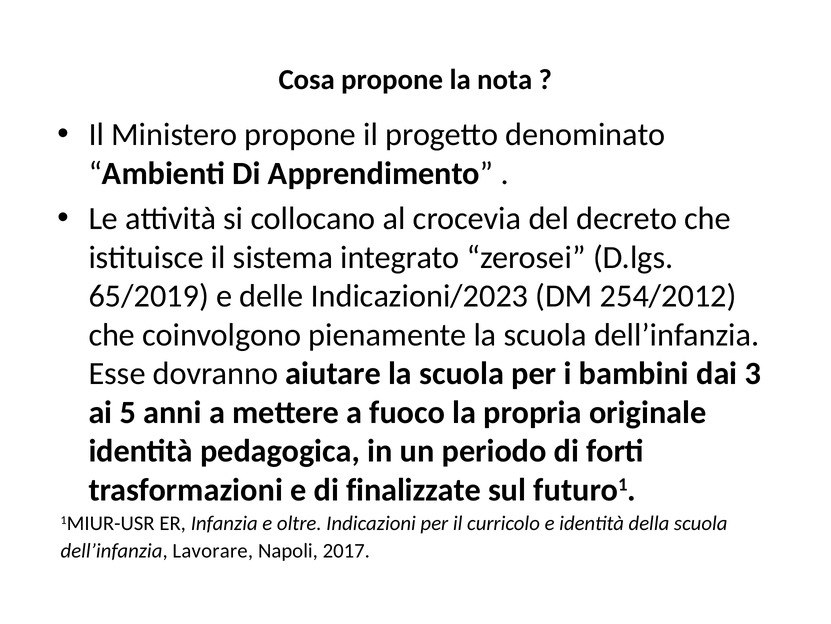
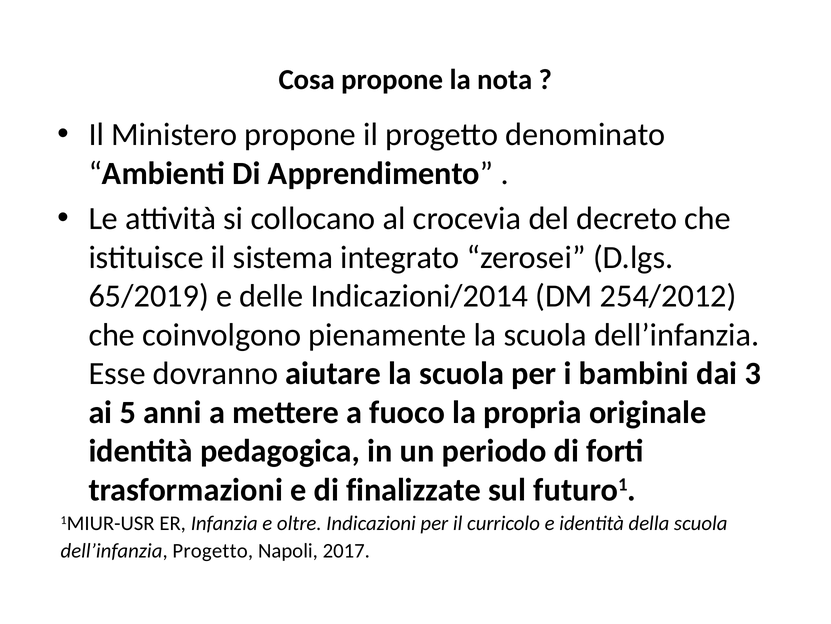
Indicazioni/2023: Indicazioni/2023 -> Indicazioni/2014
dell’infanzia Lavorare: Lavorare -> Progetto
